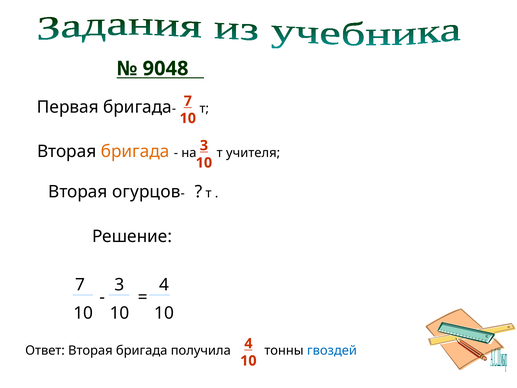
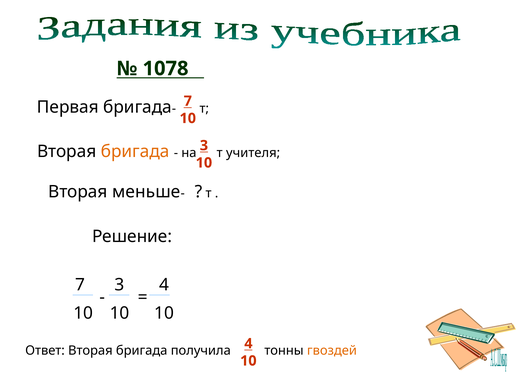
9048: 9048 -> 1078
огурцов: огурцов -> меньше
гвоздей colour: blue -> orange
